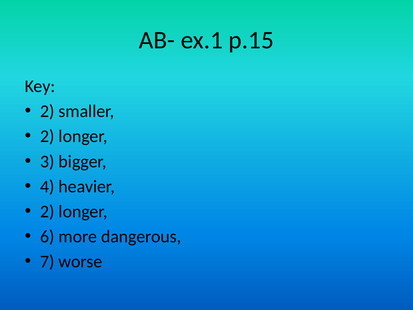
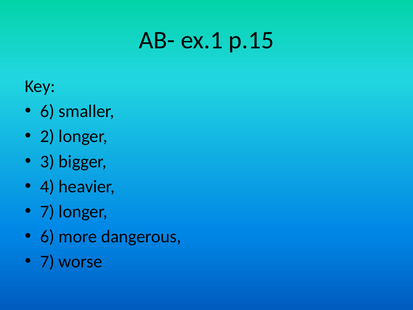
2 at (47, 111): 2 -> 6
2 at (47, 211): 2 -> 7
